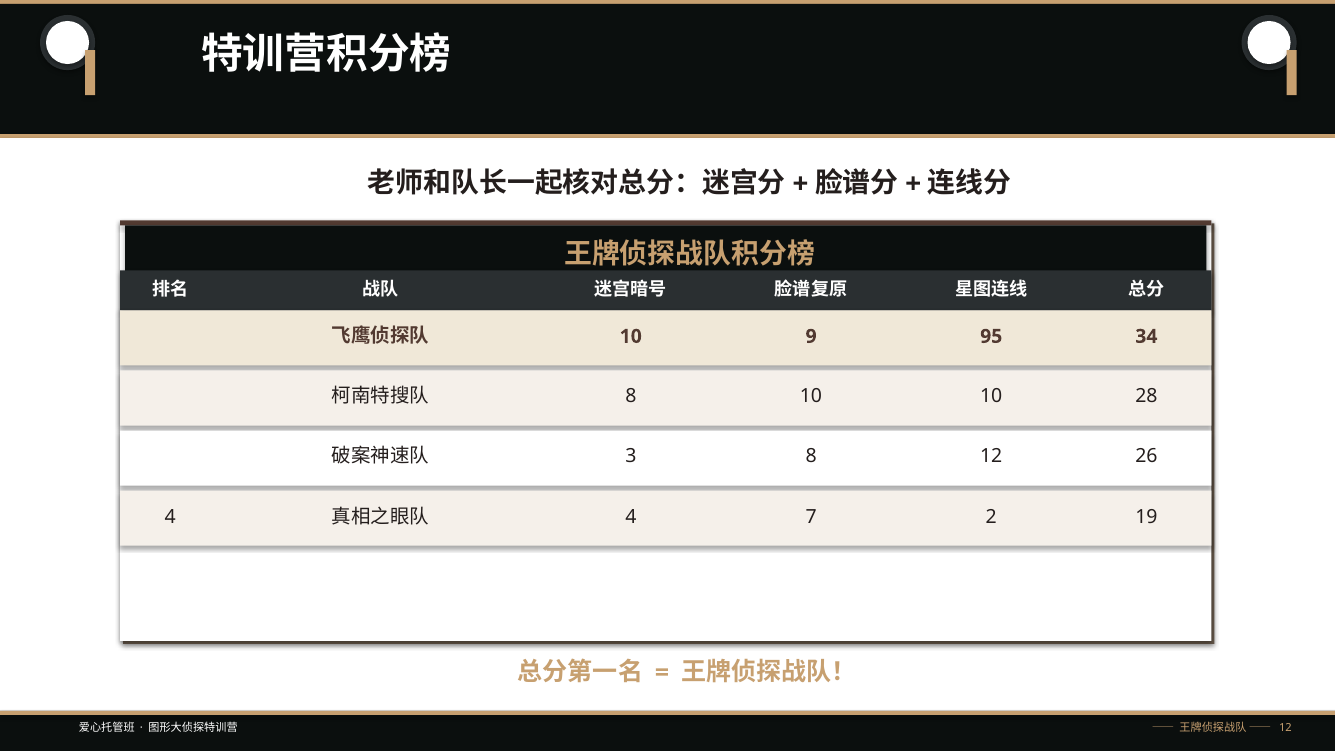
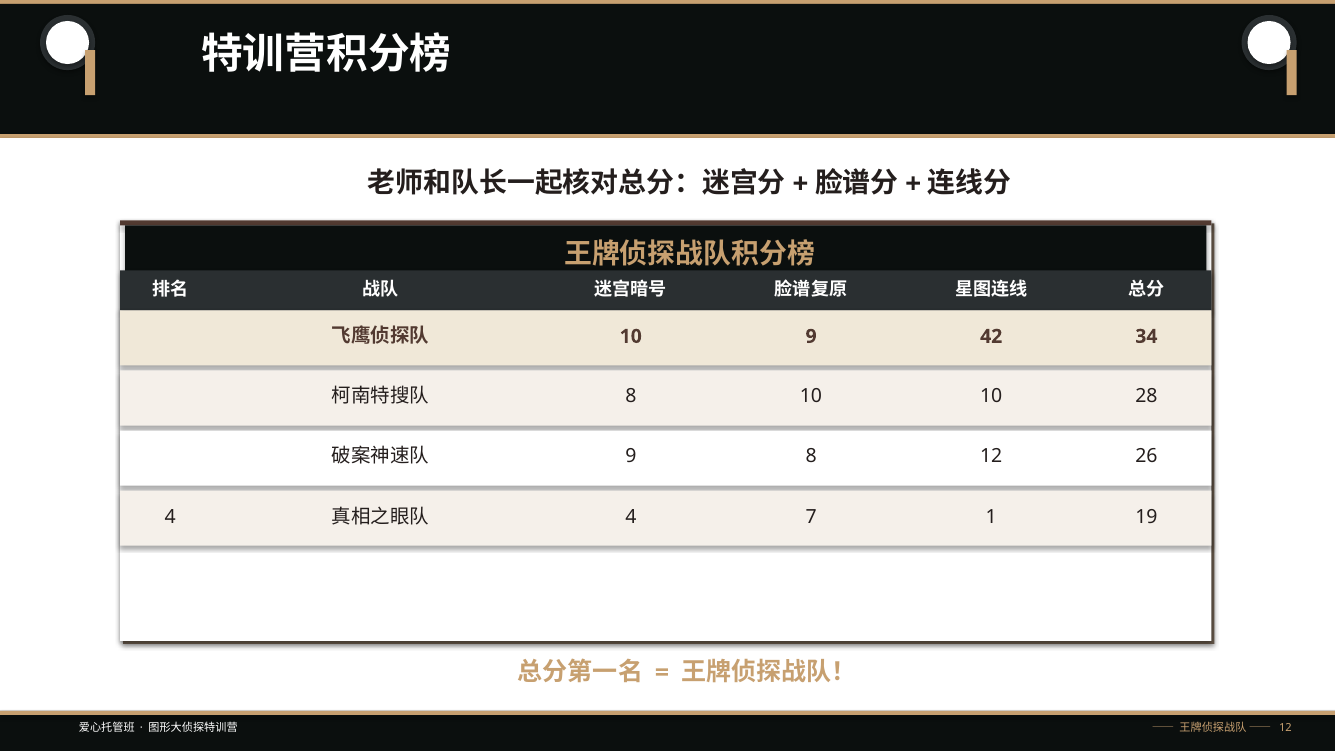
95: 95 -> 42
3 at (631, 457): 3 -> 9
2: 2 -> 1
